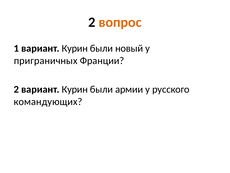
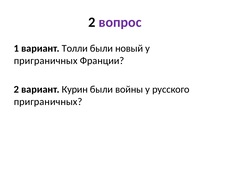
вопрос colour: orange -> purple
1 вариант Курин: Курин -> Толли
армии: армии -> войны
командующих at (48, 101): командующих -> приграничных
